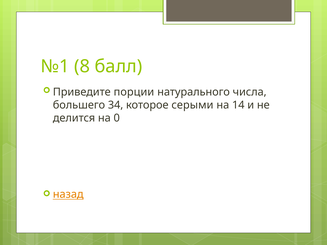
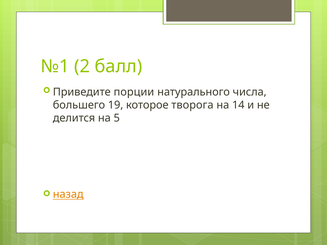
8: 8 -> 2
34: 34 -> 19
серыми: серыми -> творога
0: 0 -> 5
